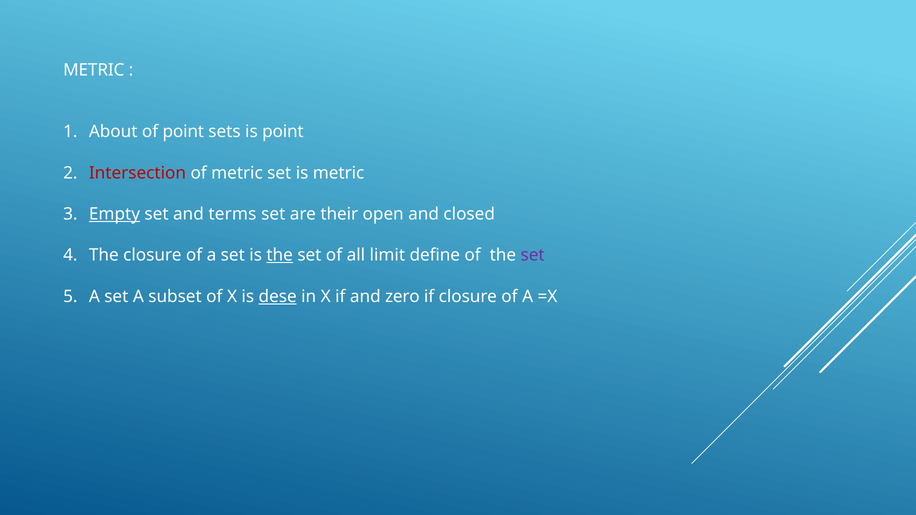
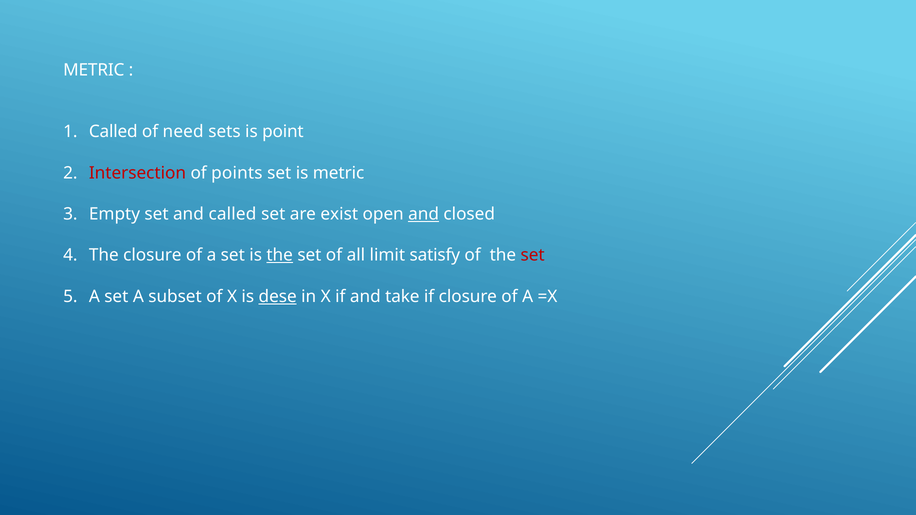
About at (113, 132): About -> Called
of point: point -> need
of metric: metric -> points
Empty underline: present -> none
and terms: terms -> called
their: their -> exist
and at (424, 214) underline: none -> present
define: define -> satisfy
set at (533, 255) colour: purple -> red
zero: zero -> take
